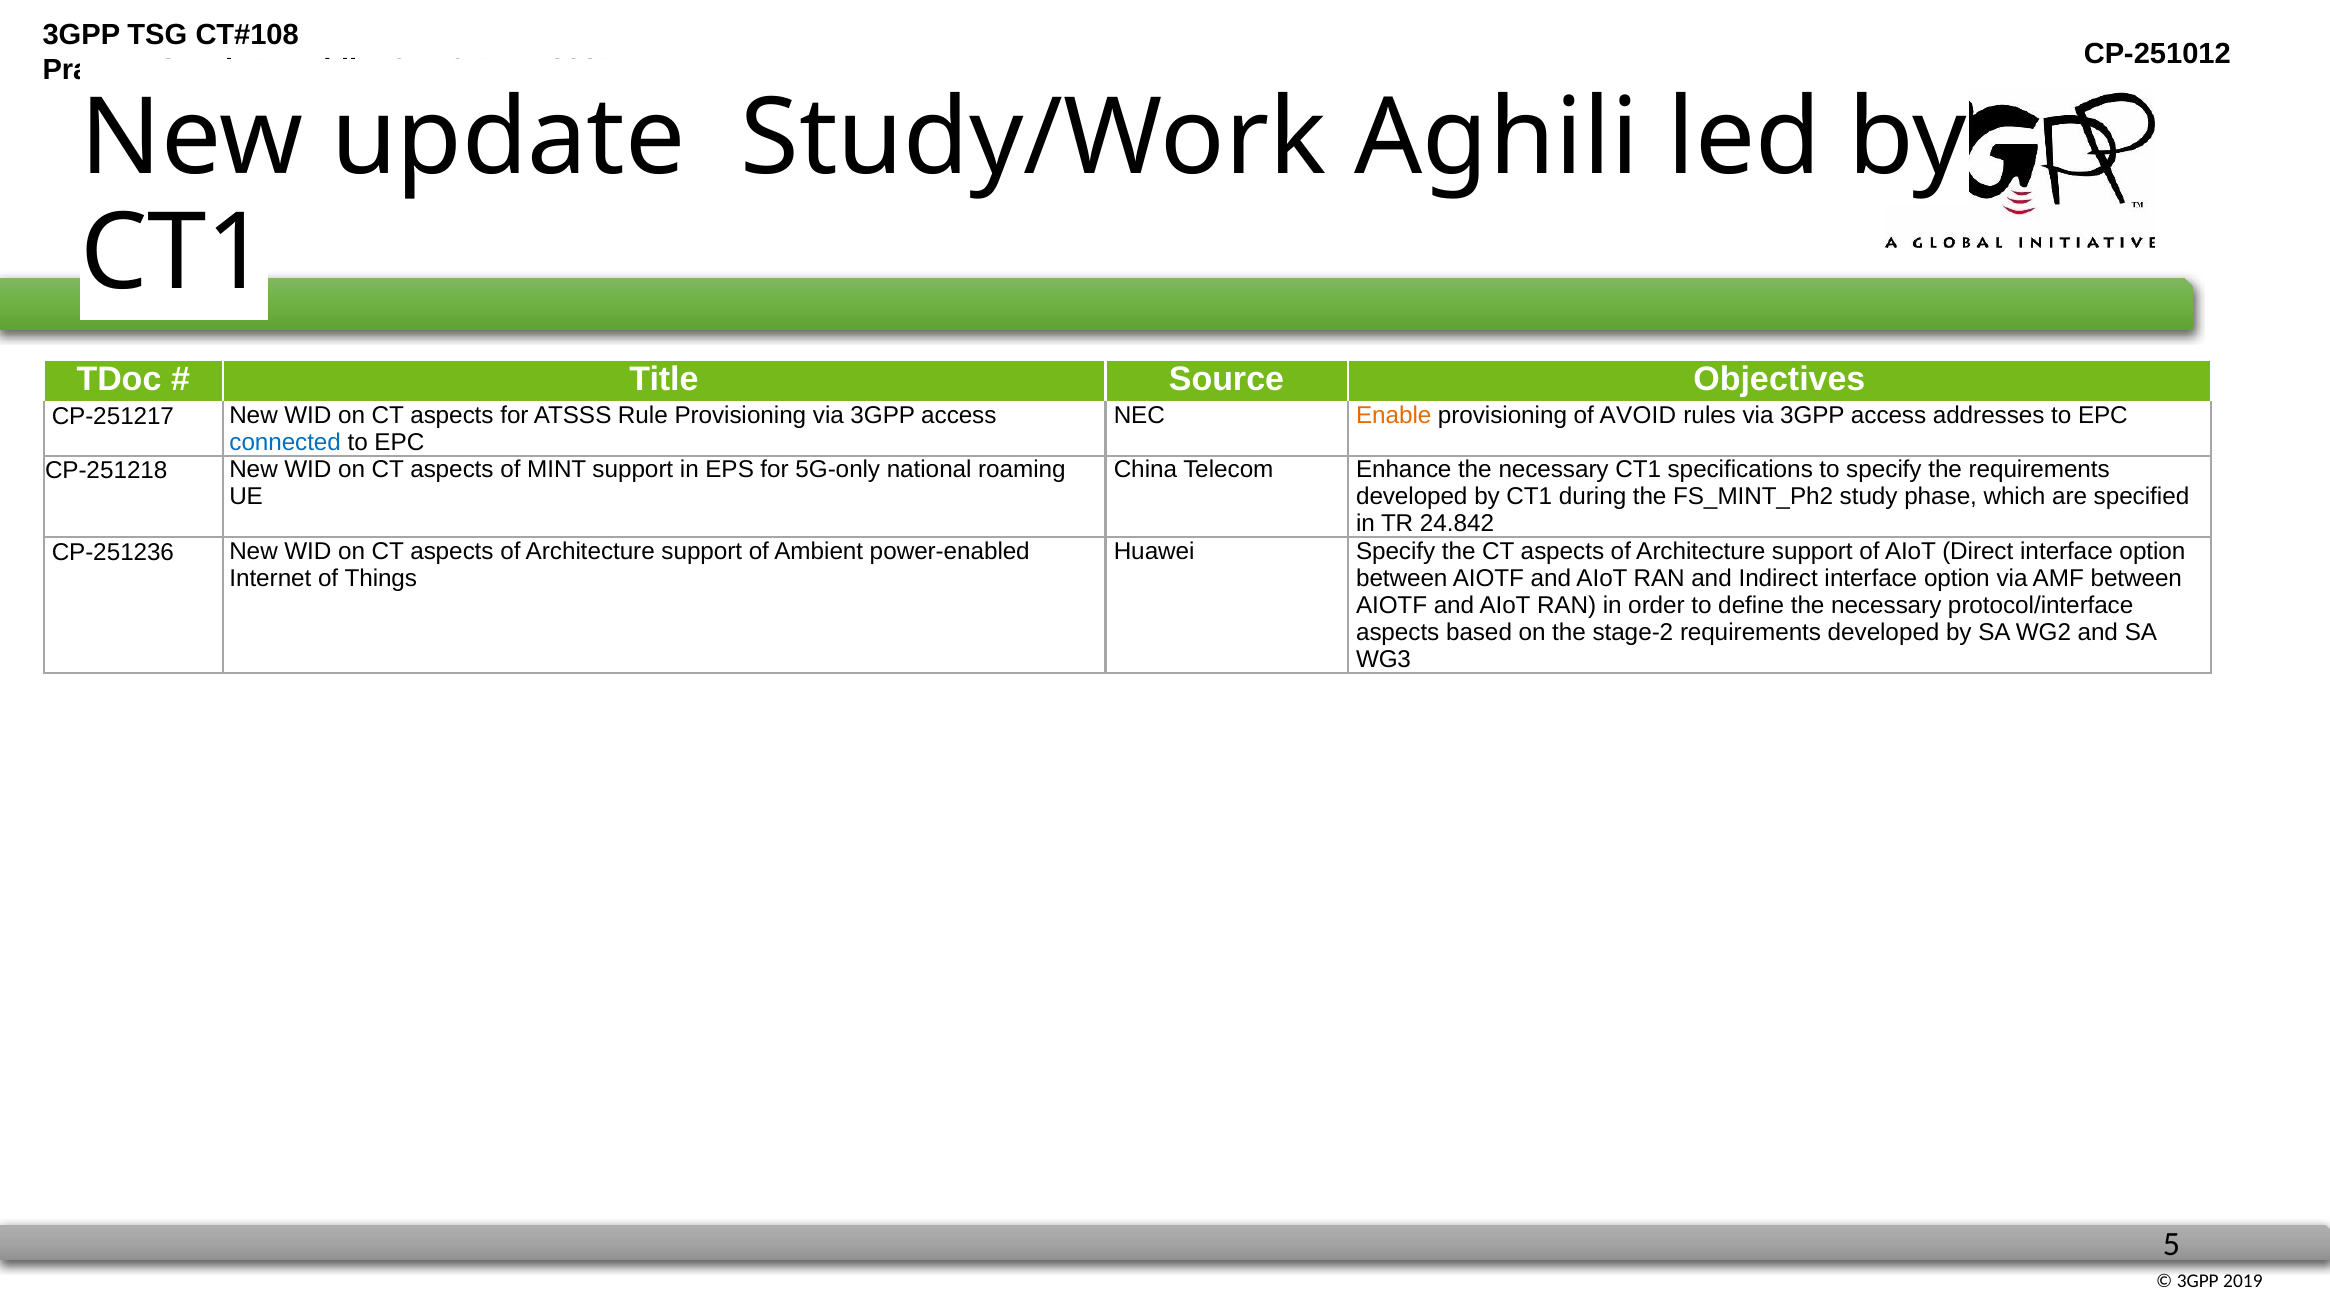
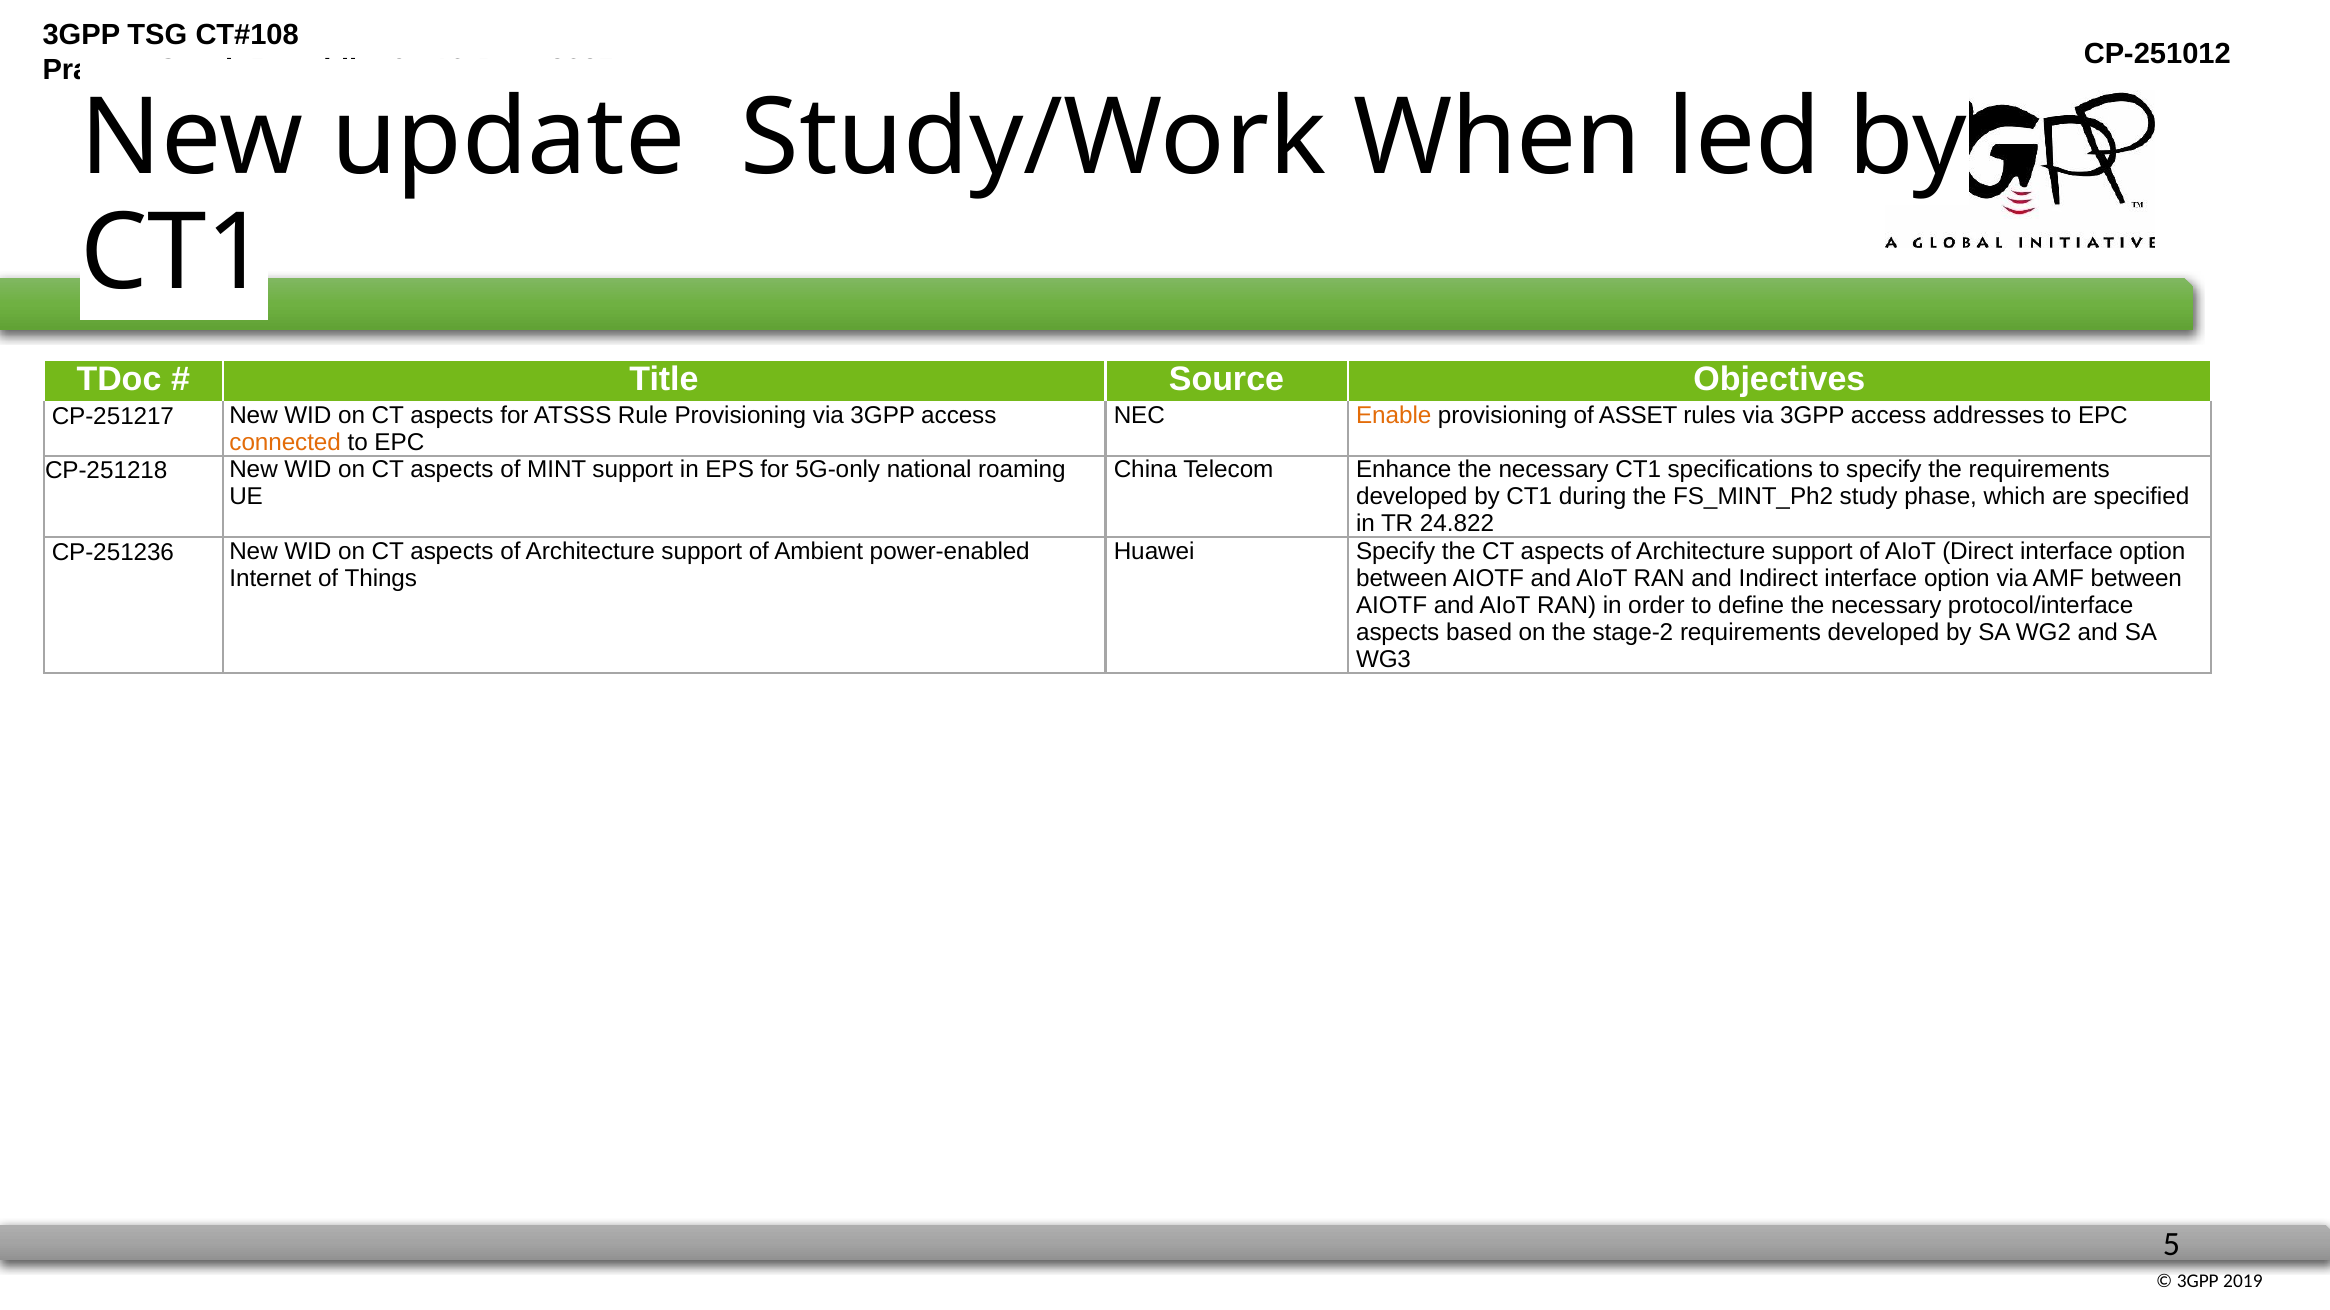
Aghili: Aghili -> When
AVOID: AVOID -> ASSET
connected colour: blue -> orange
24.842: 24.842 -> 24.822
